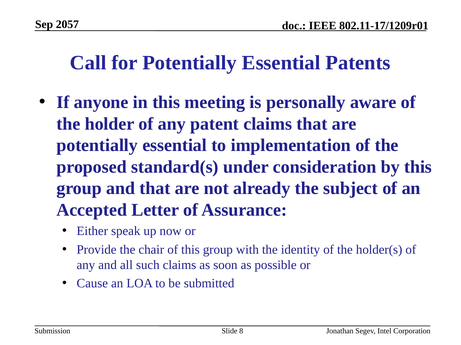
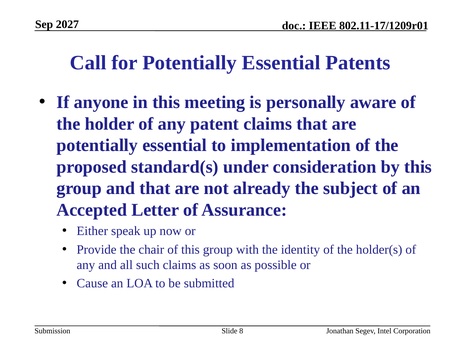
2057: 2057 -> 2027
